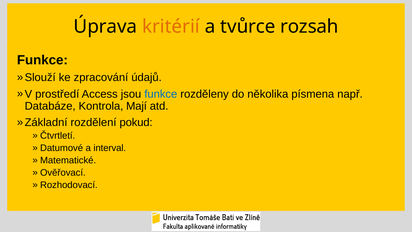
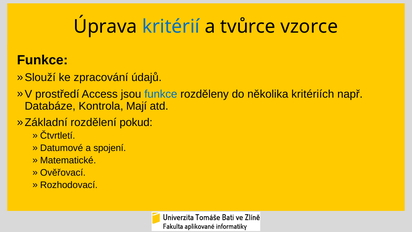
kritérií colour: orange -> blue
rozsah: rozsah -> vzorce
písmena: písmena -> kritériích
interval: interval -> spojení
